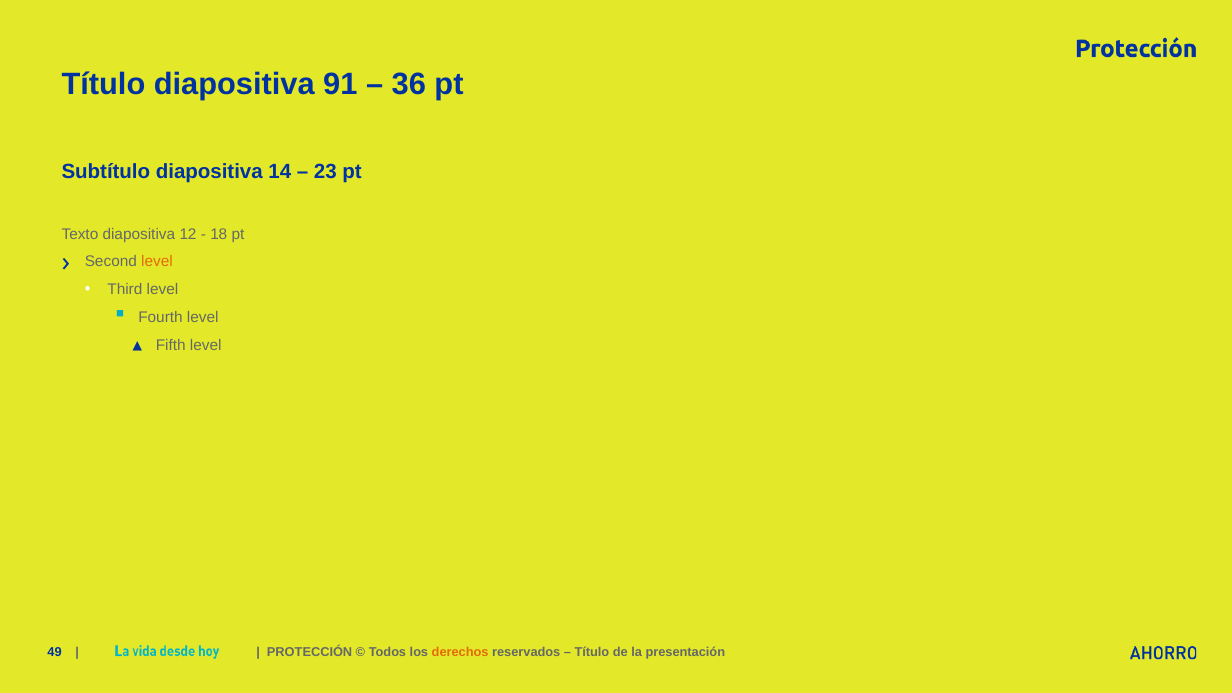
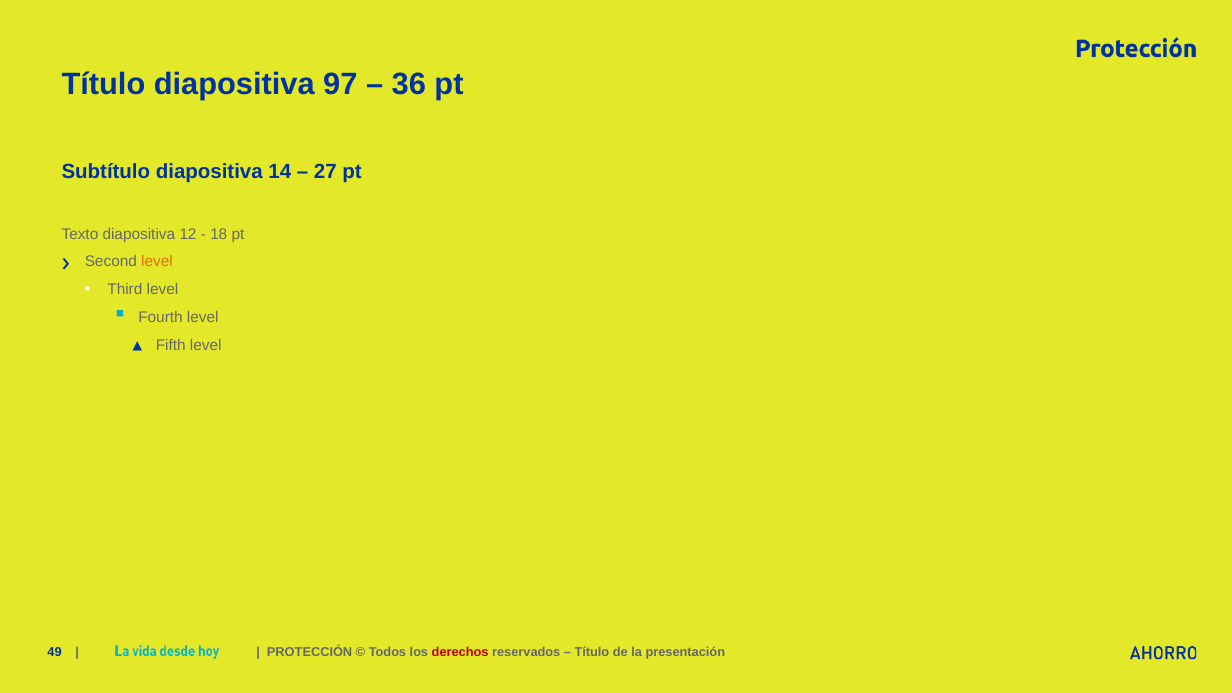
91: 91 -> 97
23: 23 -> 27
derechos colour: orange -> red
